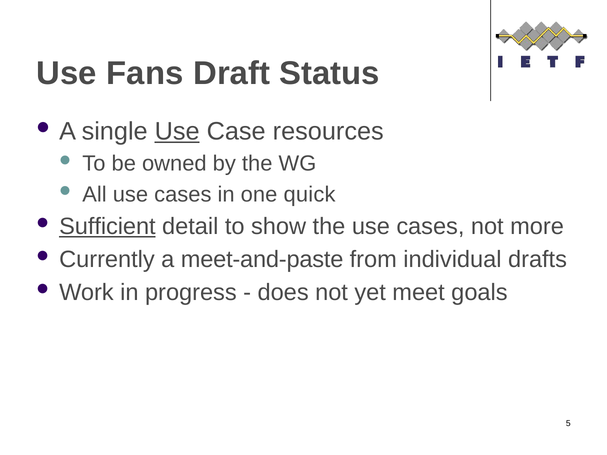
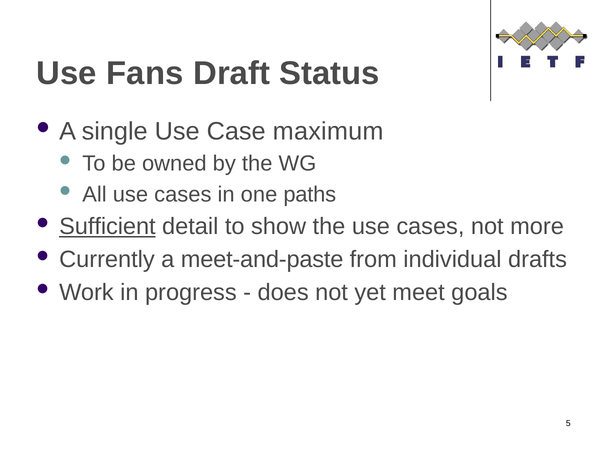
Use at (177, 131) underline: present -> none
resources: resources -> maximum
quick: quick -> paths
